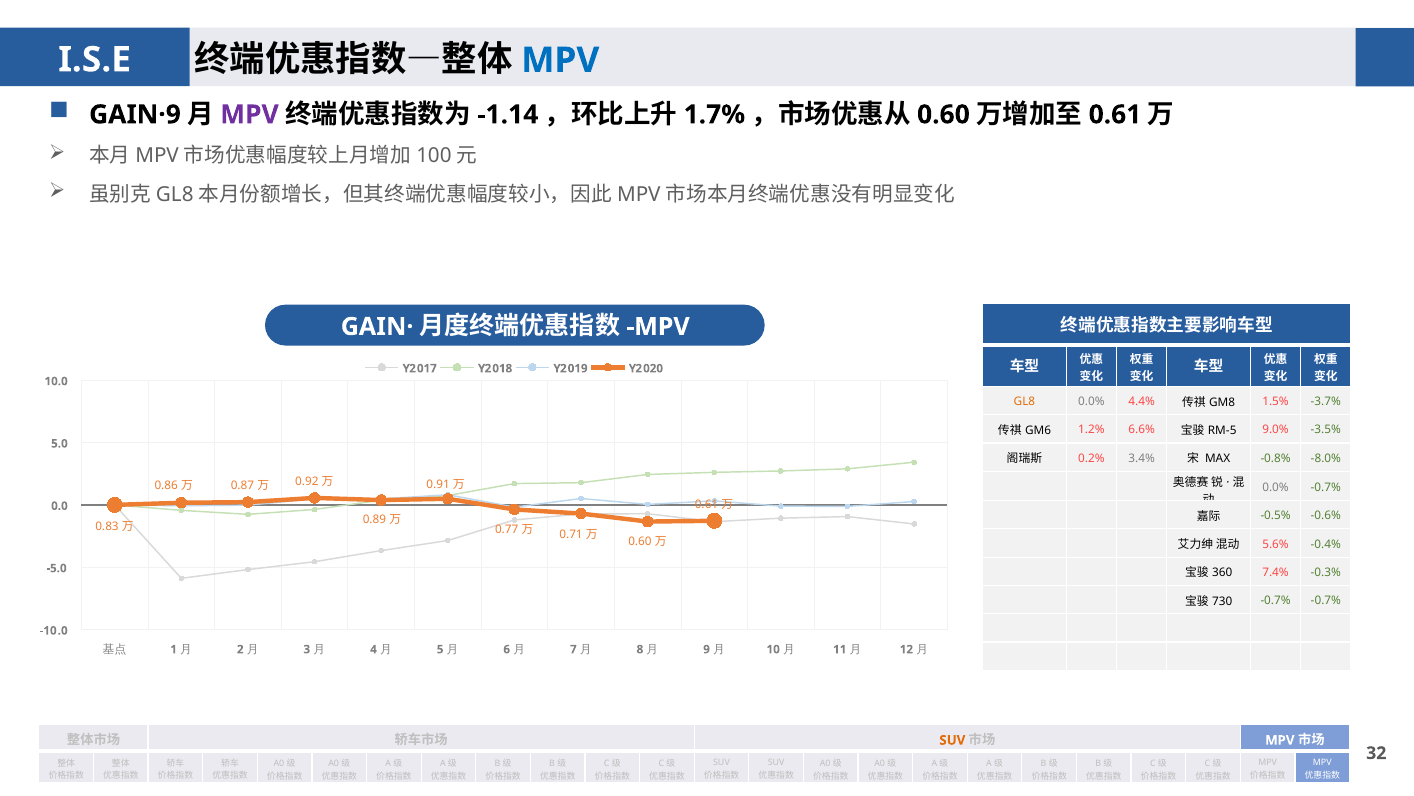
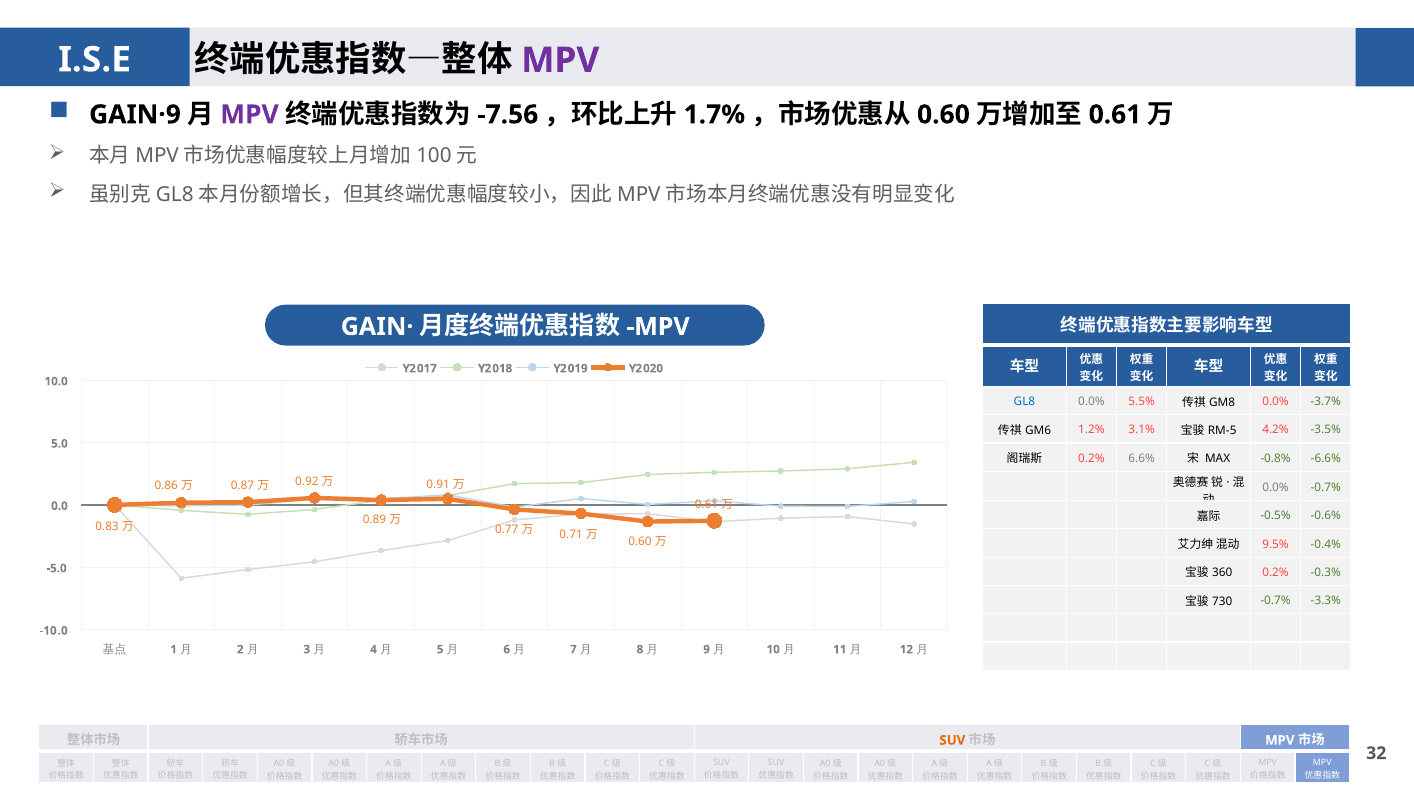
MPV at (560, 60) colour: blue -> purple
-1.14: -1.14 -> -7.56
GL8 colour: orange -> blue
4.4%: 4.4% -> 5.5%
1.5% at (1276, 401): 1.5% -> 0.0%
6.6%: 6.6% -> 3.1%
9.0%: 9.0% -> 4.2%
3.4%: 3.4% -> 6.6%
-8.0%: -8.0% -> -6.6%
5.6%: 5.6% -> 9.5%
7.4% at (1276, 572): 7.4% -> 0.2%
-0.7% -0.7%: -0.7% -> -3.3%
